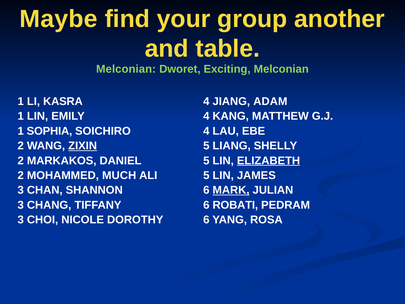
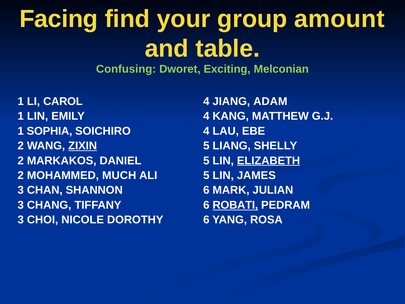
Maybe: Maybe -> Facing
another: another -> amount
Melconian at (126, 69): Melconian -> Confusing
KASRA: KASRA -> CAROL
MARK underline: present -> none
ROBATI underline: none -> present
